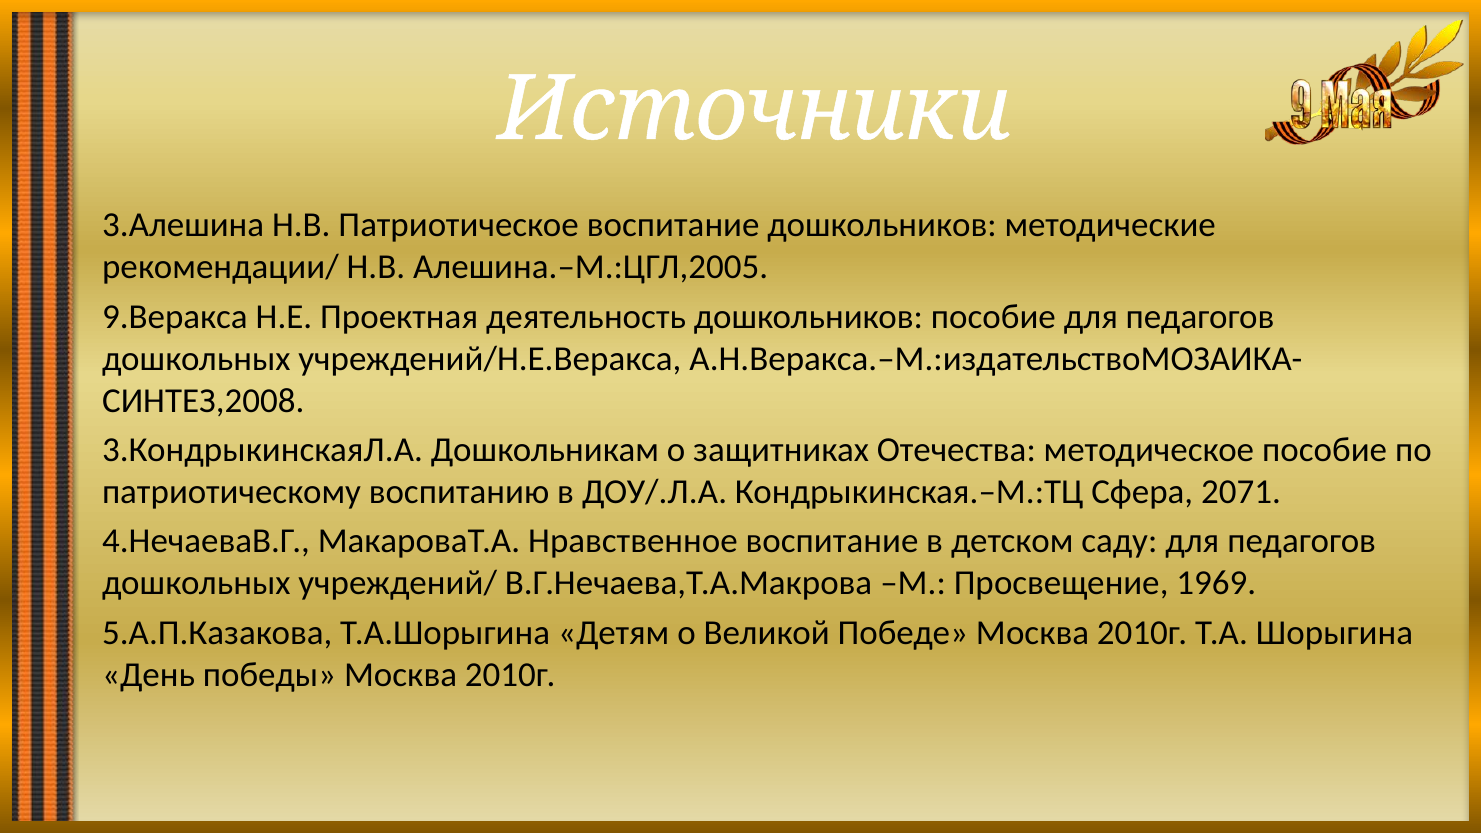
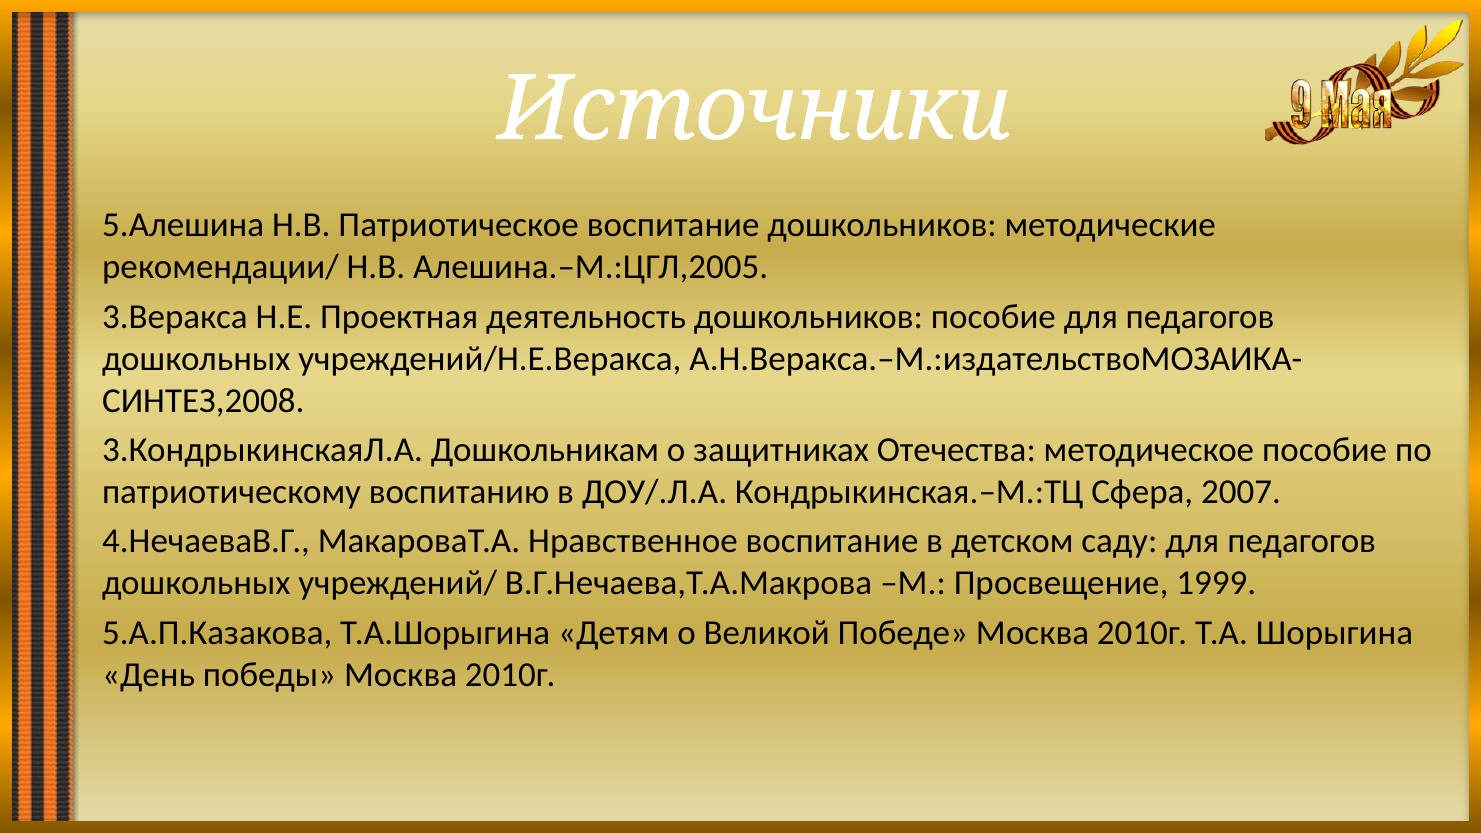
3.Алешина: 3.Алешина -> 5.Алешина
9.Веракса: 9.Веракса -> 3.Веракса
2071: 2071 -> 2007
1969: 1969 -> 1999
